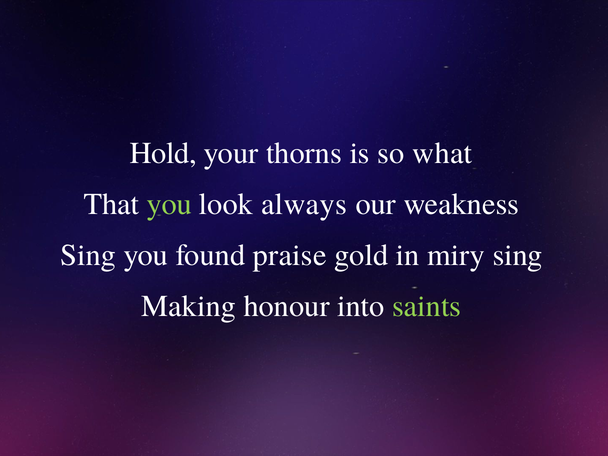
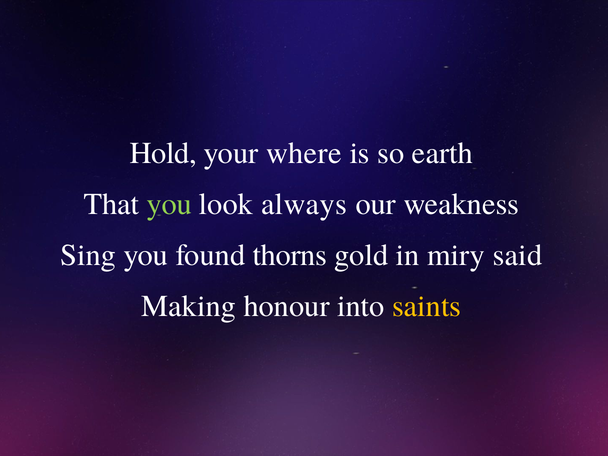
thorns: thorns -> where
what: what -> earth
praise: praise -> thorns
miry sing: sing -> said
saints colour: light green -> yellow
